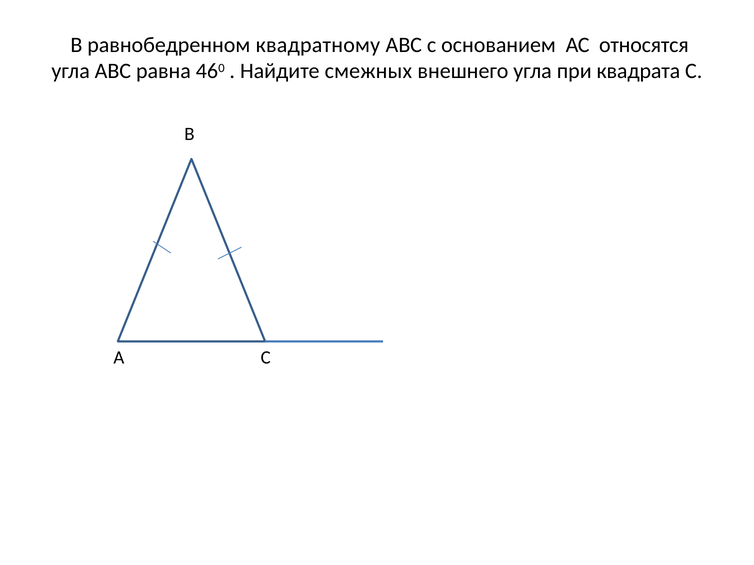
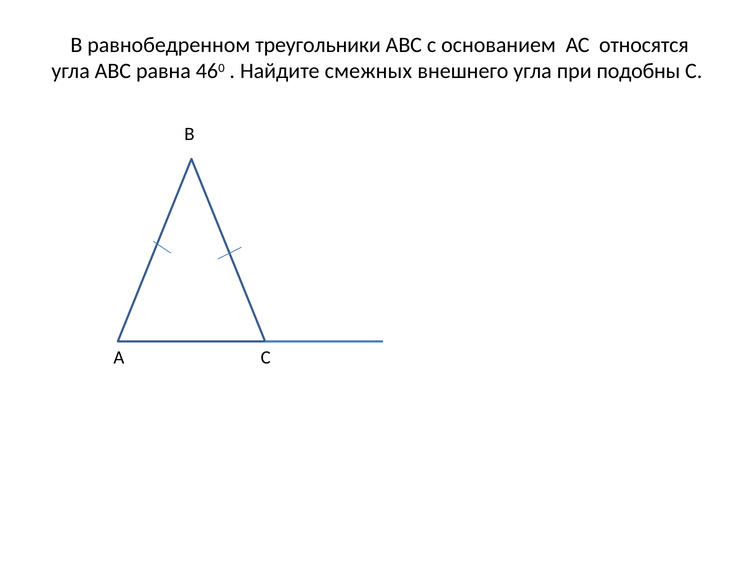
квадратному: квадратному -> треугольники
квадрата: квадрата -> подобны
